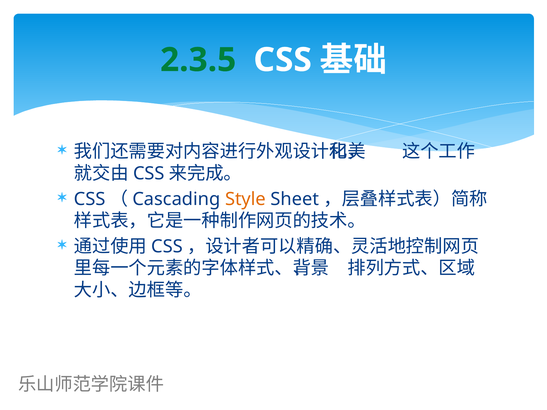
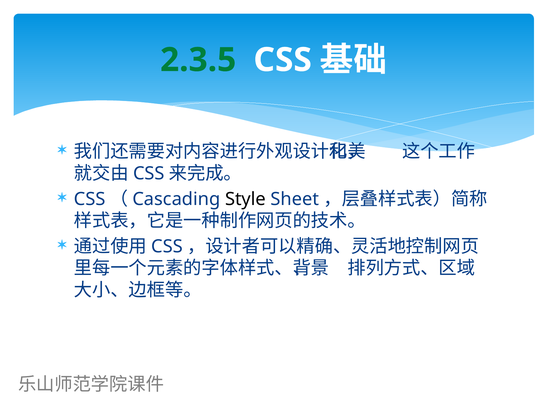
Style colour: orange -> black
